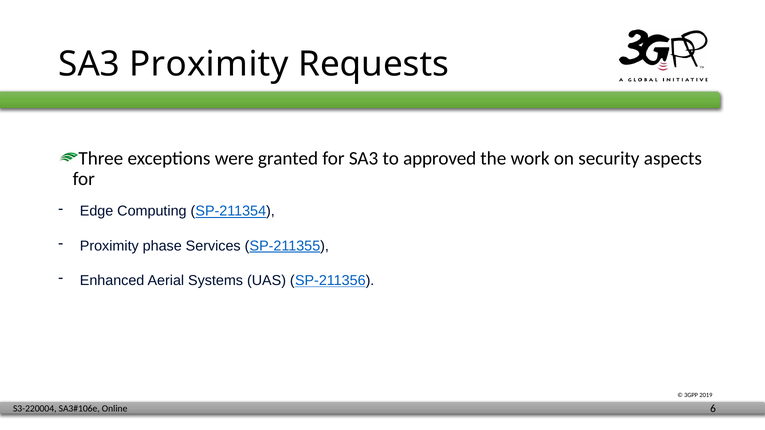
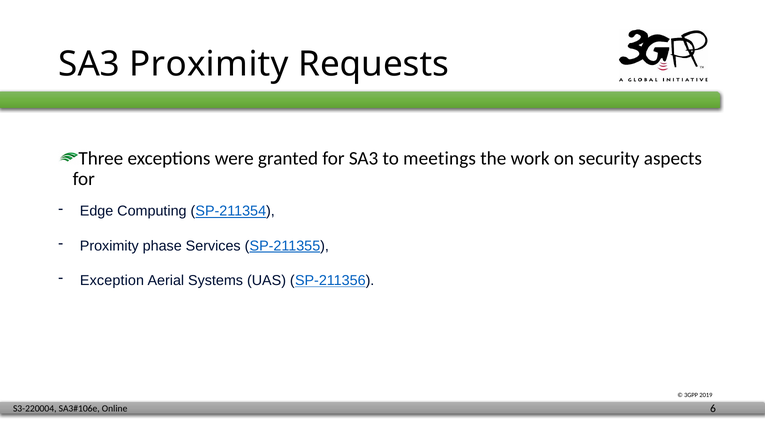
approved: approved -> meetings
Enhanced: Enhanced -> Exception
